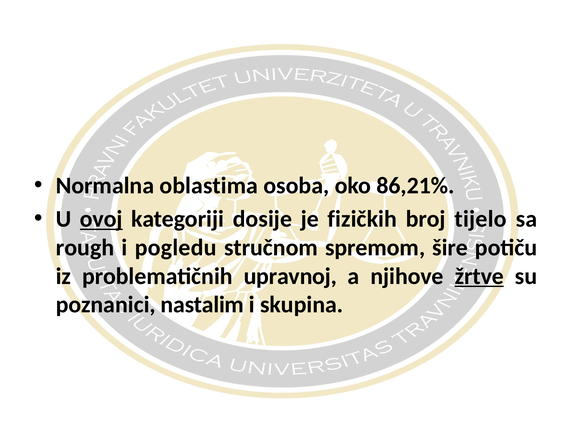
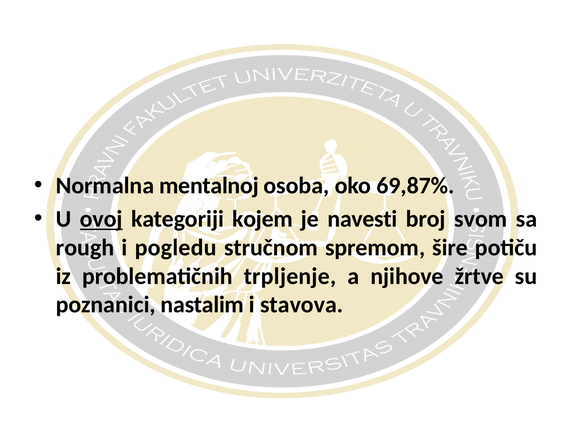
oblastima: oblastima -> mentalnoj
86,21%: 86,21% -> 69,87%
dosije: dosije -> kojem
fizičkih: fizičkih -> navesti
tijelo: tijelo -> svom
upravnoj: upravnoj -> trpljenje
žrtve underline: present -> none
skupina: skupina -> stavova
